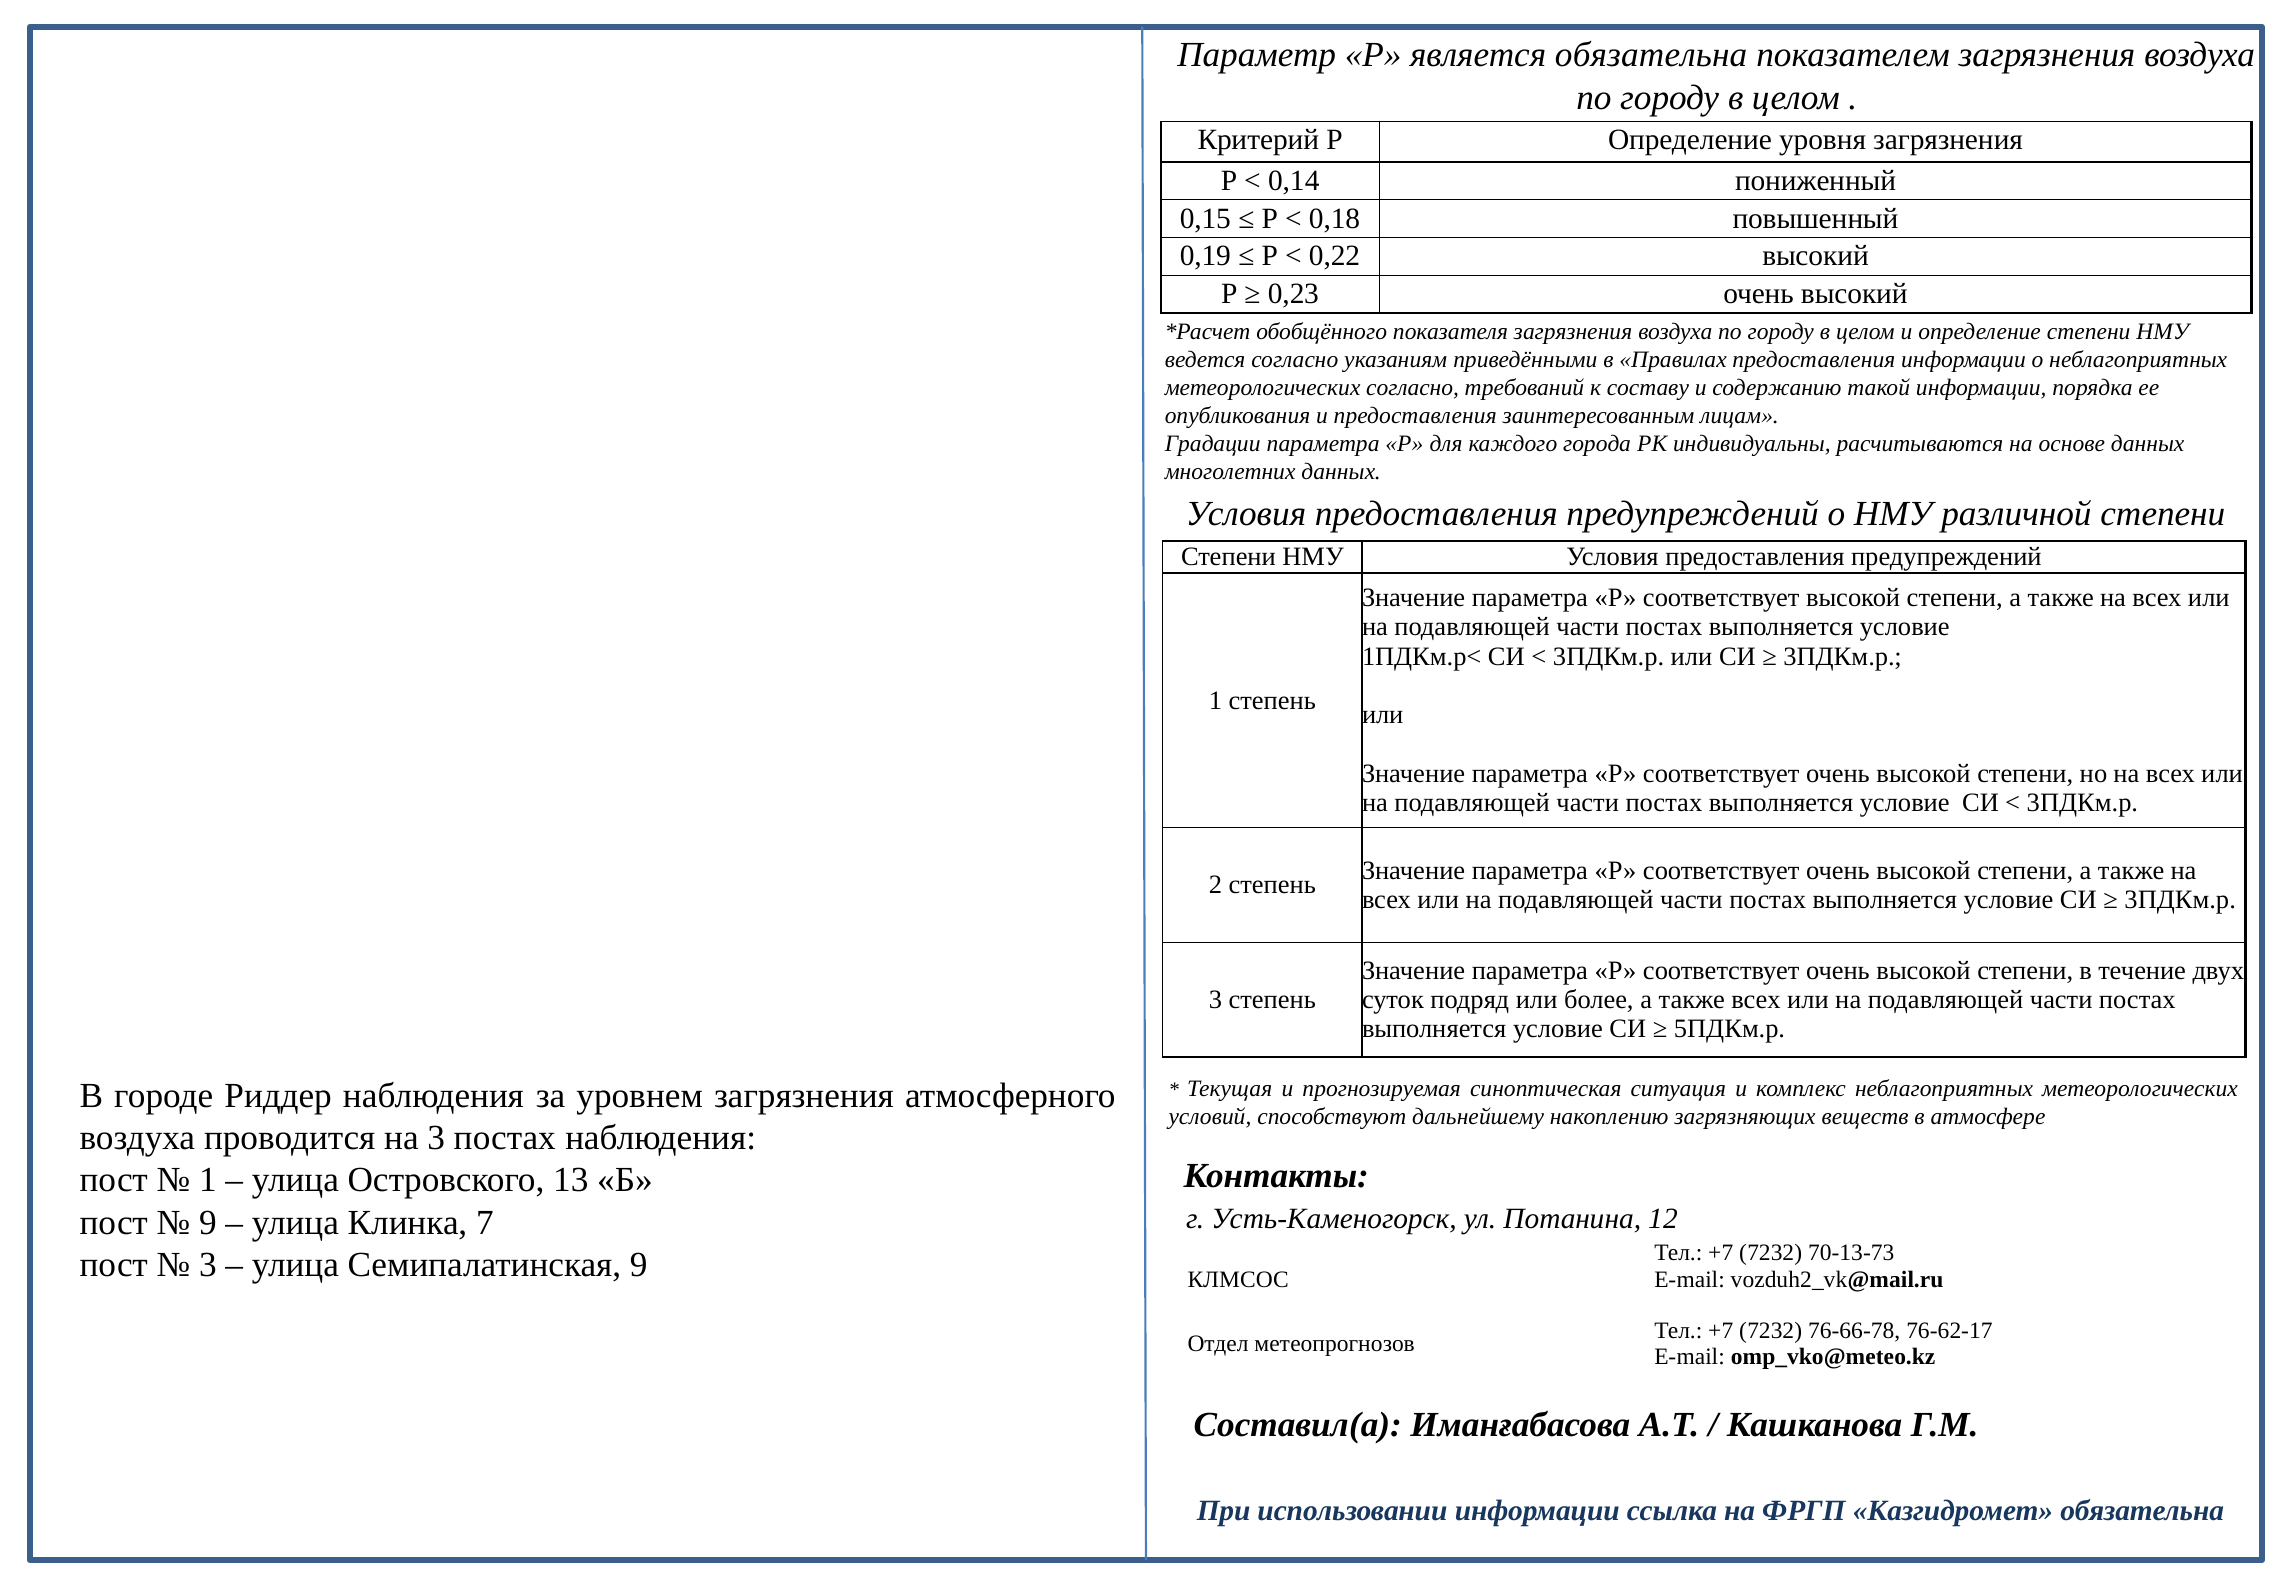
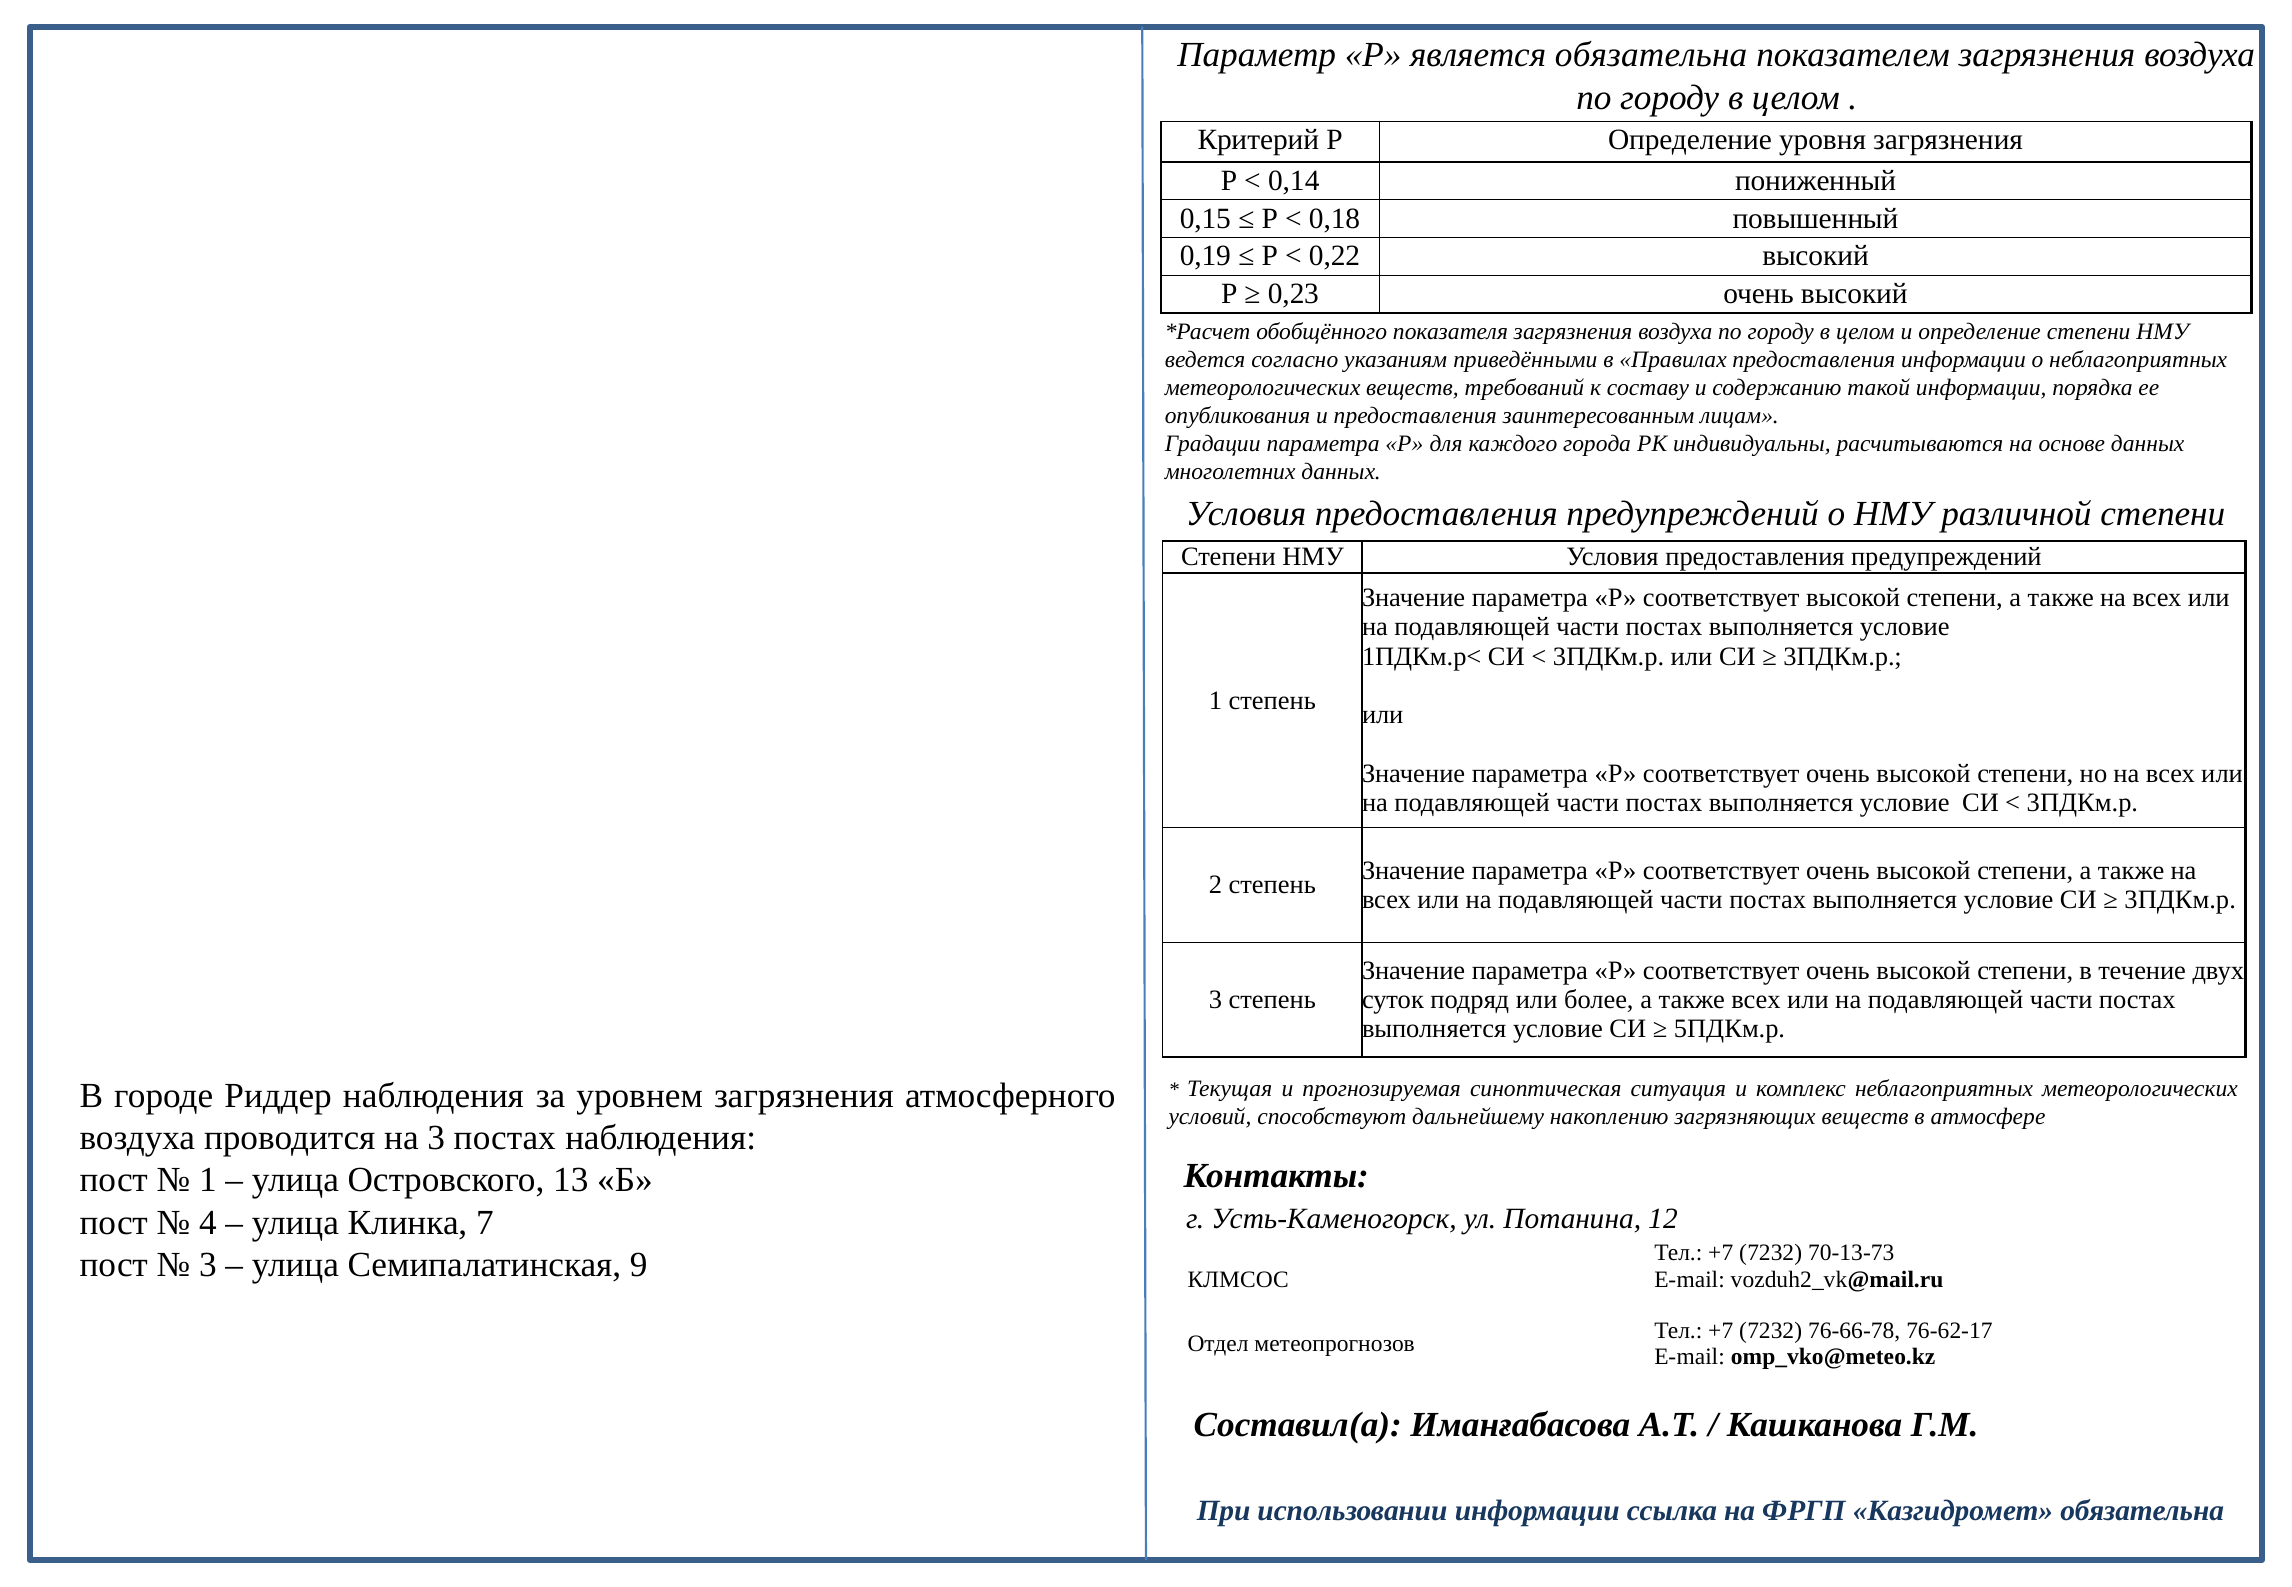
метеорологических согласно: согласно -> веществ
9 at (208, 1222): 9 -> 4
